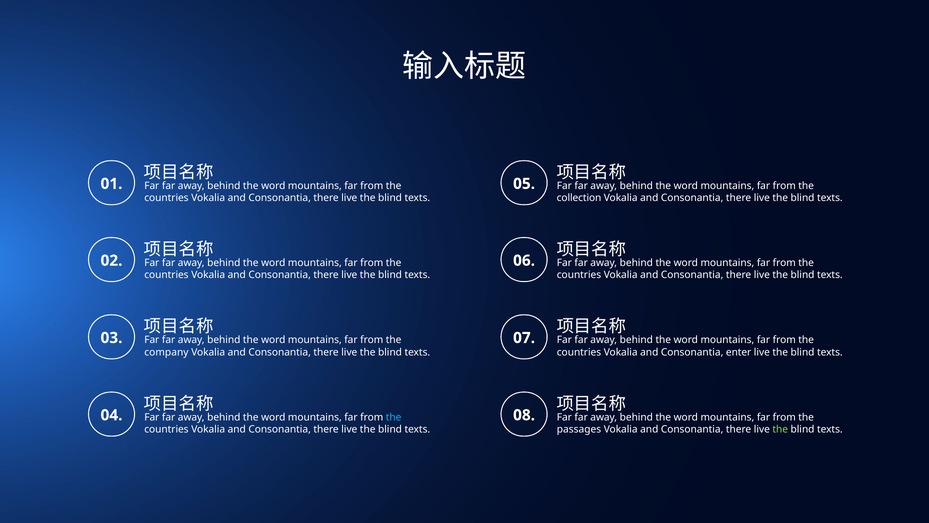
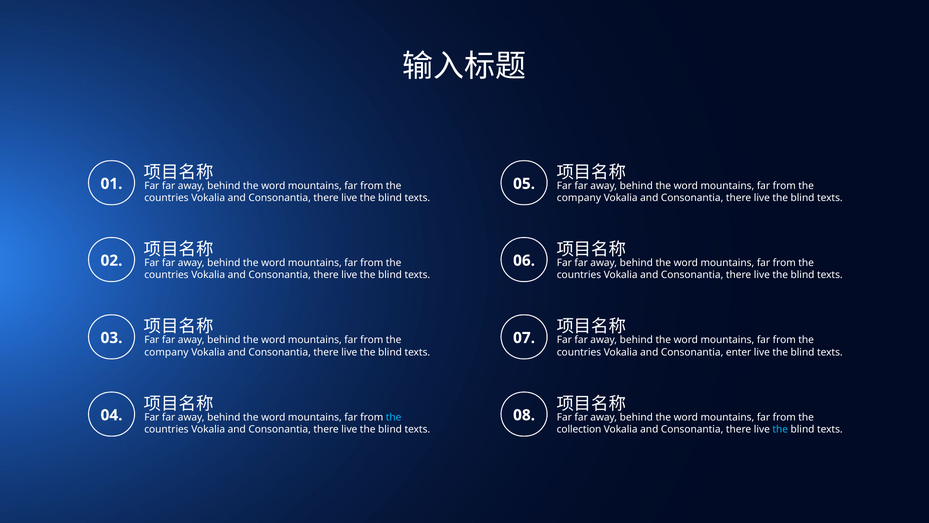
collection at (579, 198): collection -> company
passages: passages -> collection
the at (780, 429) colour: light green -> light blue
